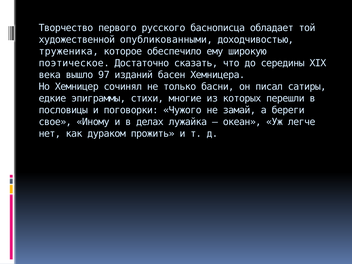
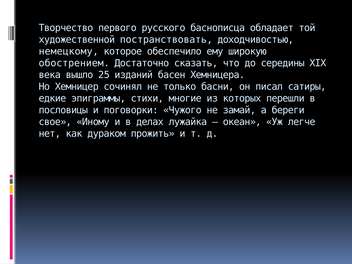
опубликованными: опубликованными -> постранствовать
труженика: труженика -> немецкому
поэтическое: поэтическое -> обострением
97: 97 -> 25
